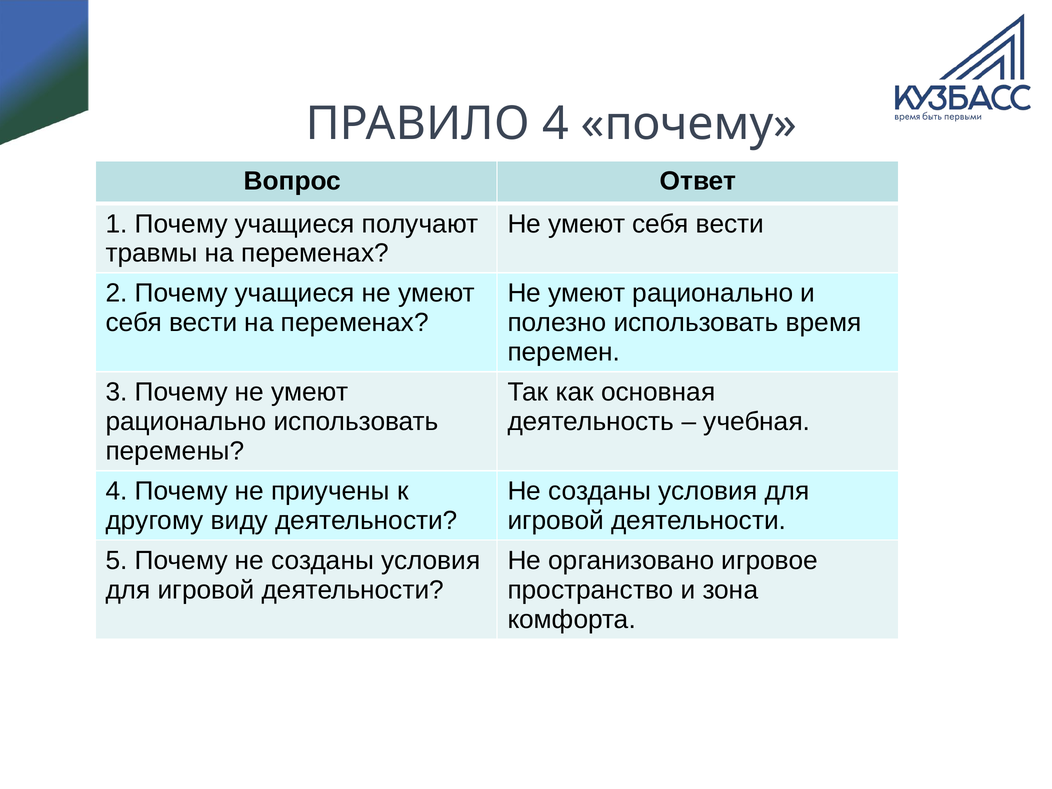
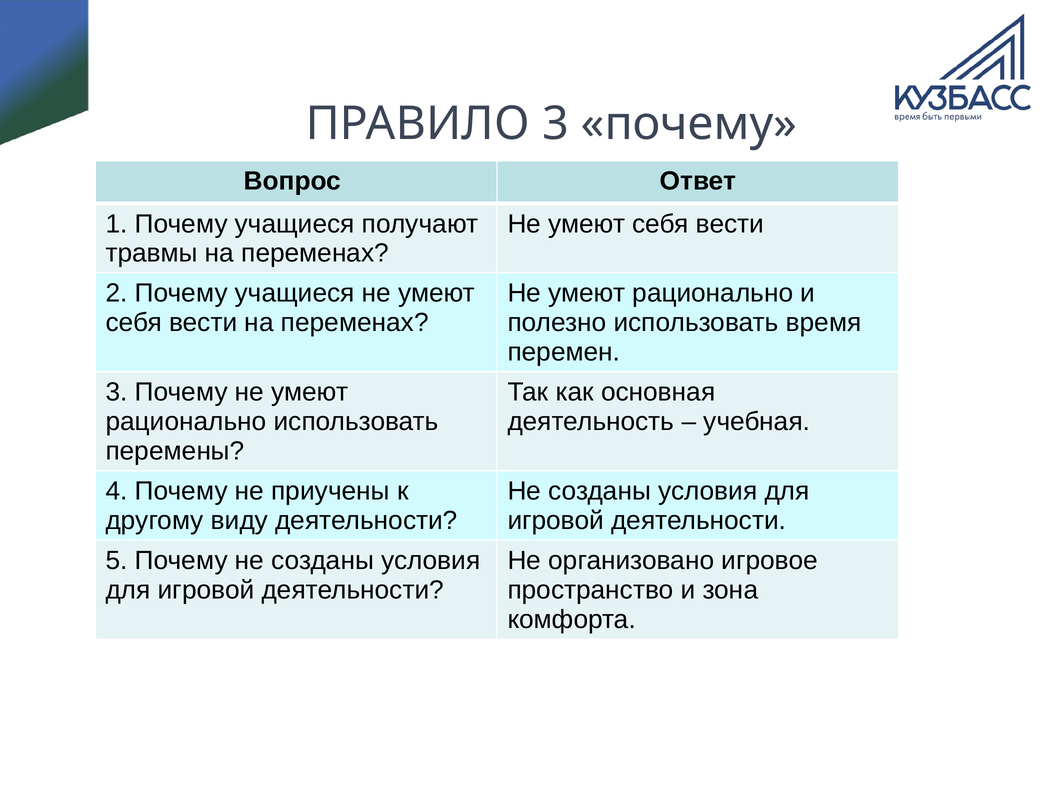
ПРАВИЛО 4: 4 -> 3
